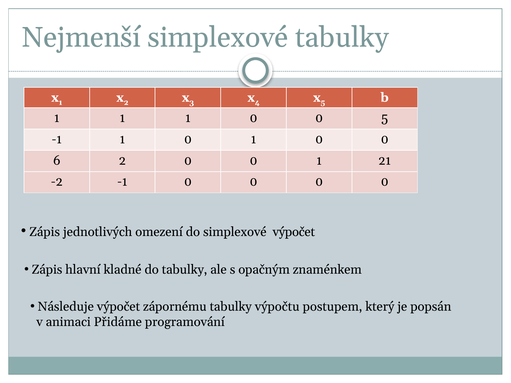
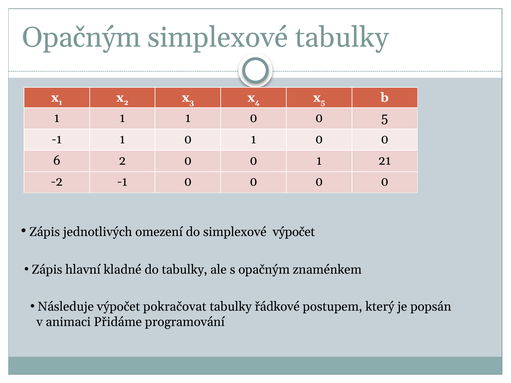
Nejmenší at (81, 38): Nejmenší -> Opačným
zápornému: zápornému -> pokračovat
výpočtu: výpočtu -> řádkové
